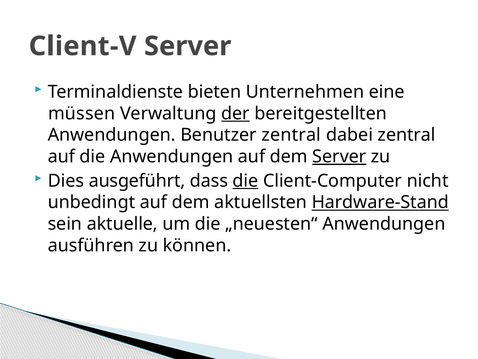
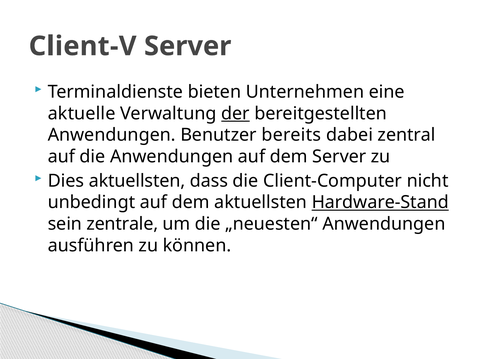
müssen: müssen -> aktuelle
Benutzer zentral: zentral -> bereits
Server at (339, 156) underline: present -> none
Dies ausgeführt: ausgeführt -> aktuellsten
die at (246, 181) underline: present -> none
aktuelle: aktuelle -> zentrale
